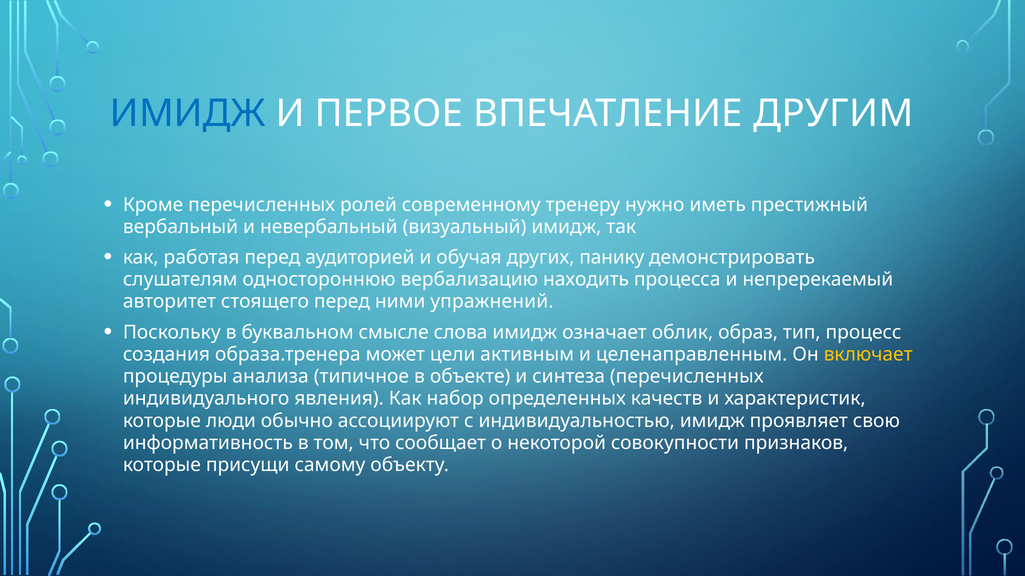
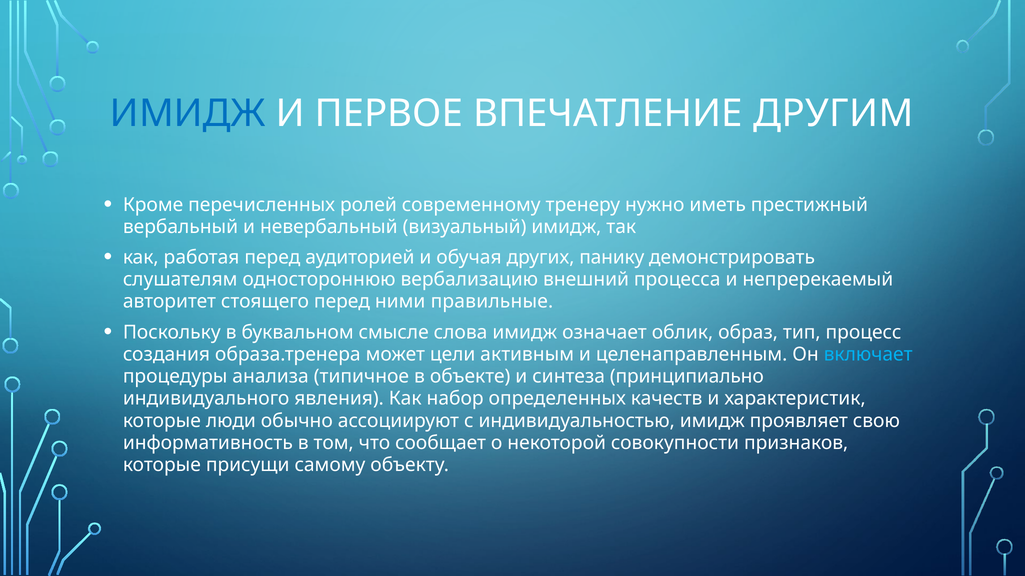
находить: находить -> внешний
упражнений: упражнений -> правильные
включает colour: yellow -> light blue
синтеза перечисленных: перечисленных -> принципиально
